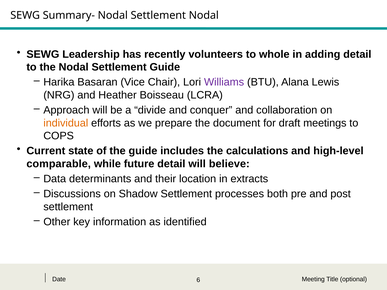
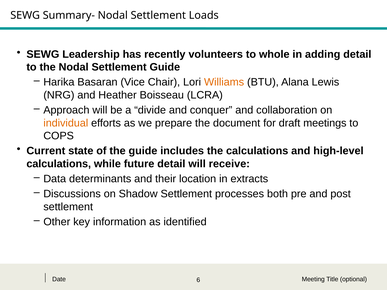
Settlement Nodal: Nodal -> Loads
Williams colour: purple -> orange
comparable at (59, 164): comparable -> calculations
believe: believe -> receive
